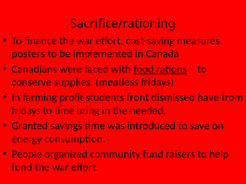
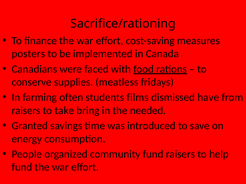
profit: profit -> often
front: front -> films
fridays at (26, 111): fridays -> raisers
to time: time -> take
